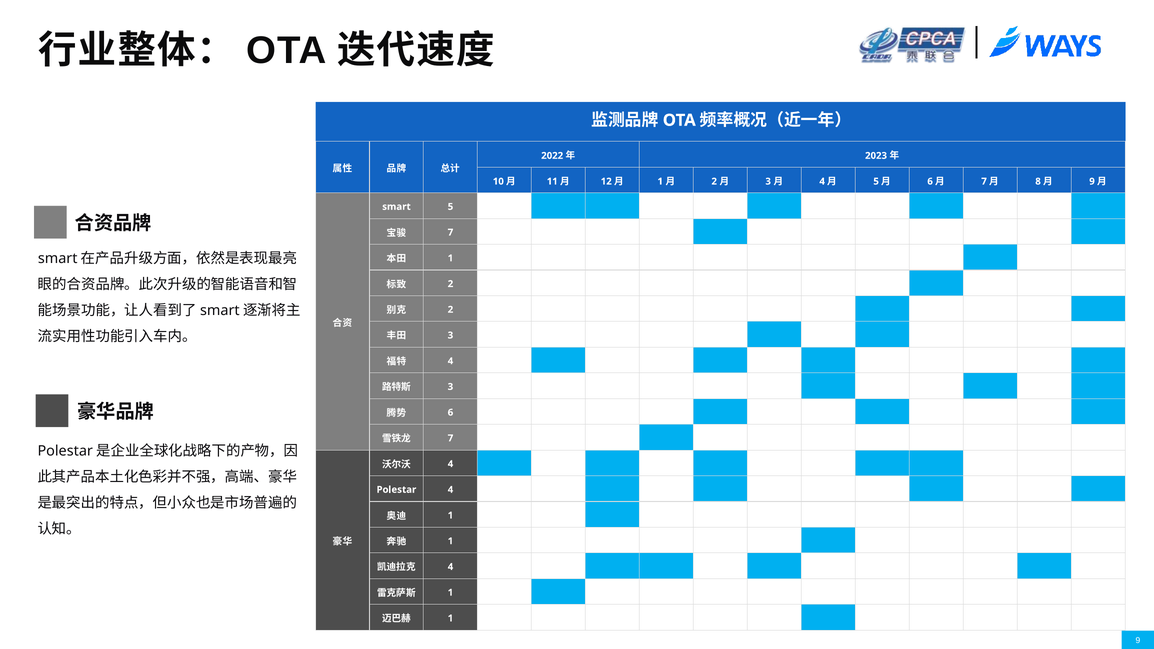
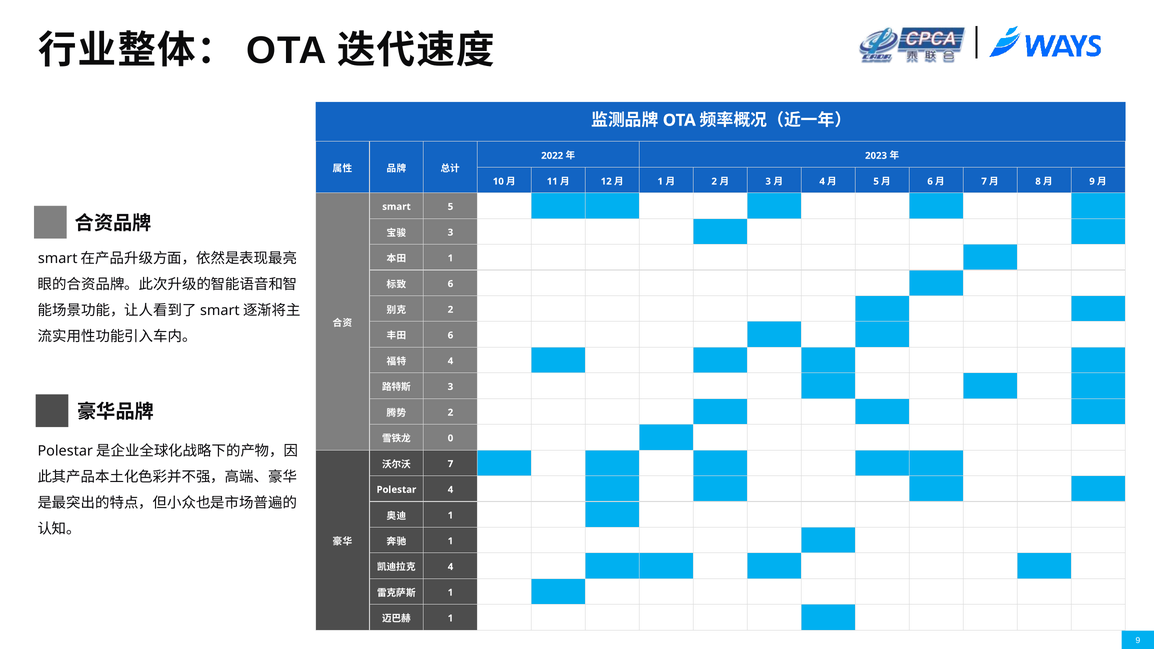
7 at (450, 232): 7 -> 3
2 at (450, 284): 2 -> 6
3 at (450, 335): 3 -> 6
6 at (450, 413): 6 -> 2
7 at (450, 438): 7 -> 0
4 at (450, 464): 4 -> 7
